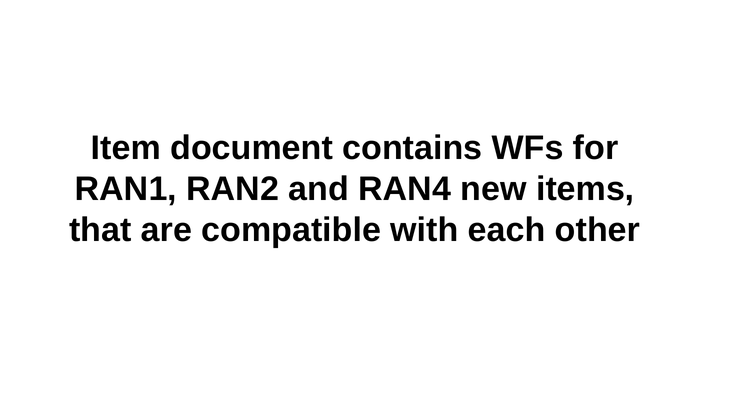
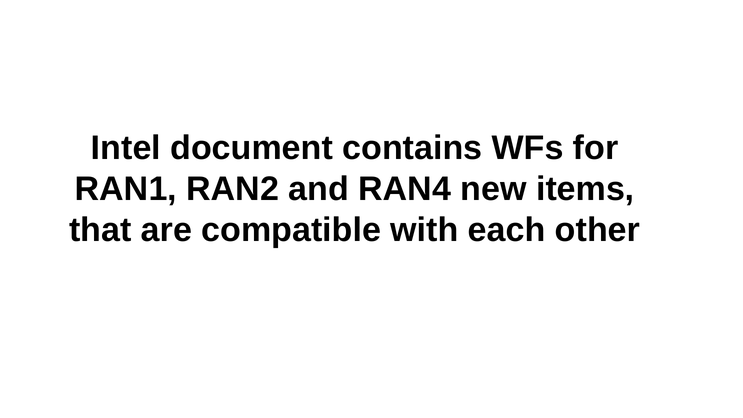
Item: Item -> Intel
